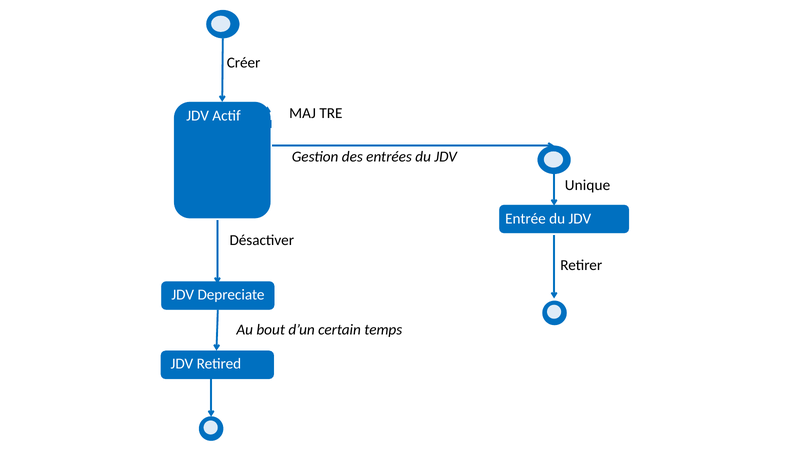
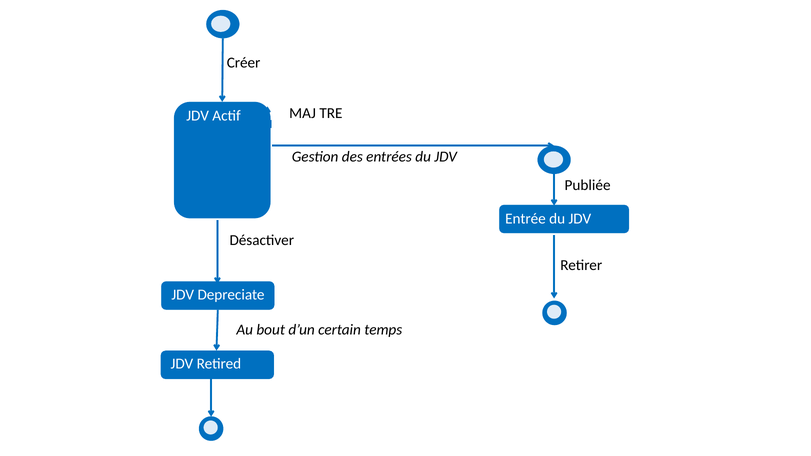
Unique: Unique -> Publiée
